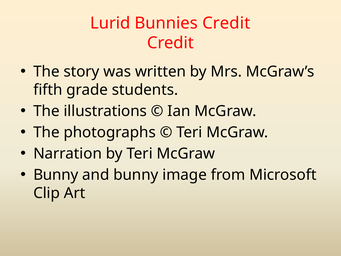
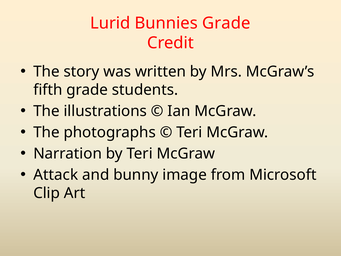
Bunnies Credit: Credit -> Grade
Bunny at (56, 175): Bunny -> Attack
